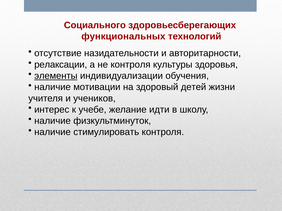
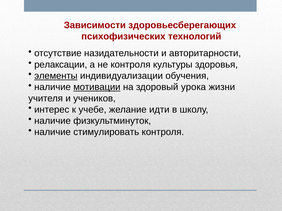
Социального: Социального -> Зависимости
функциональных: функциональных -> психофизических
мотивации underline: none -> present
детей: детей -> урока
